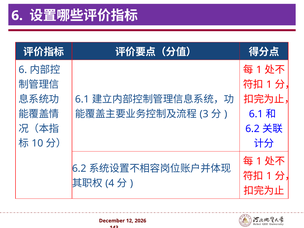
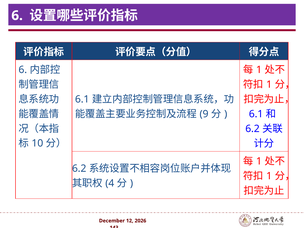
3: 3 -> 9
